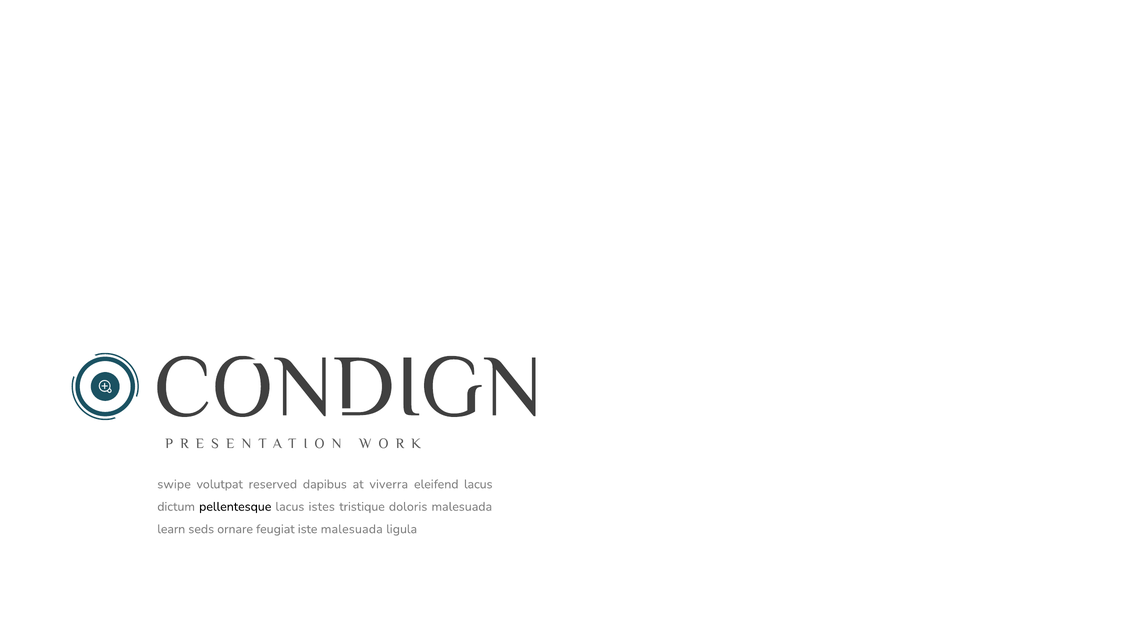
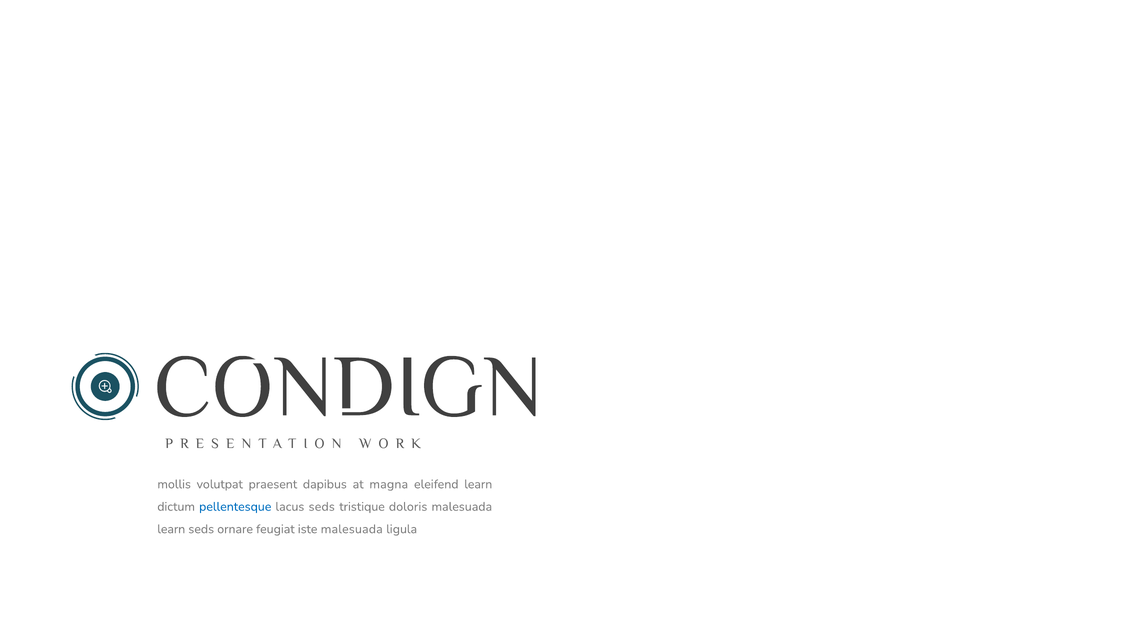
swipe: swipe -> mollis
reserved: reserved -> praesent
viverra: viverra -> magna
eleifend lacus: lacus -> learn
pellentesque colour: black -> blue
lacus istes: istes -> seds
